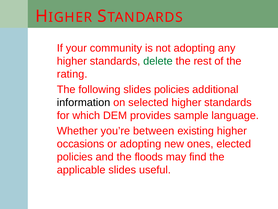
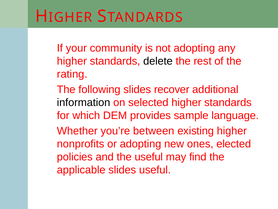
delete colour: green -> black
slides policies: policies -> recover
occasions: occasions -> nonprofits
the floods: floods -> useful
